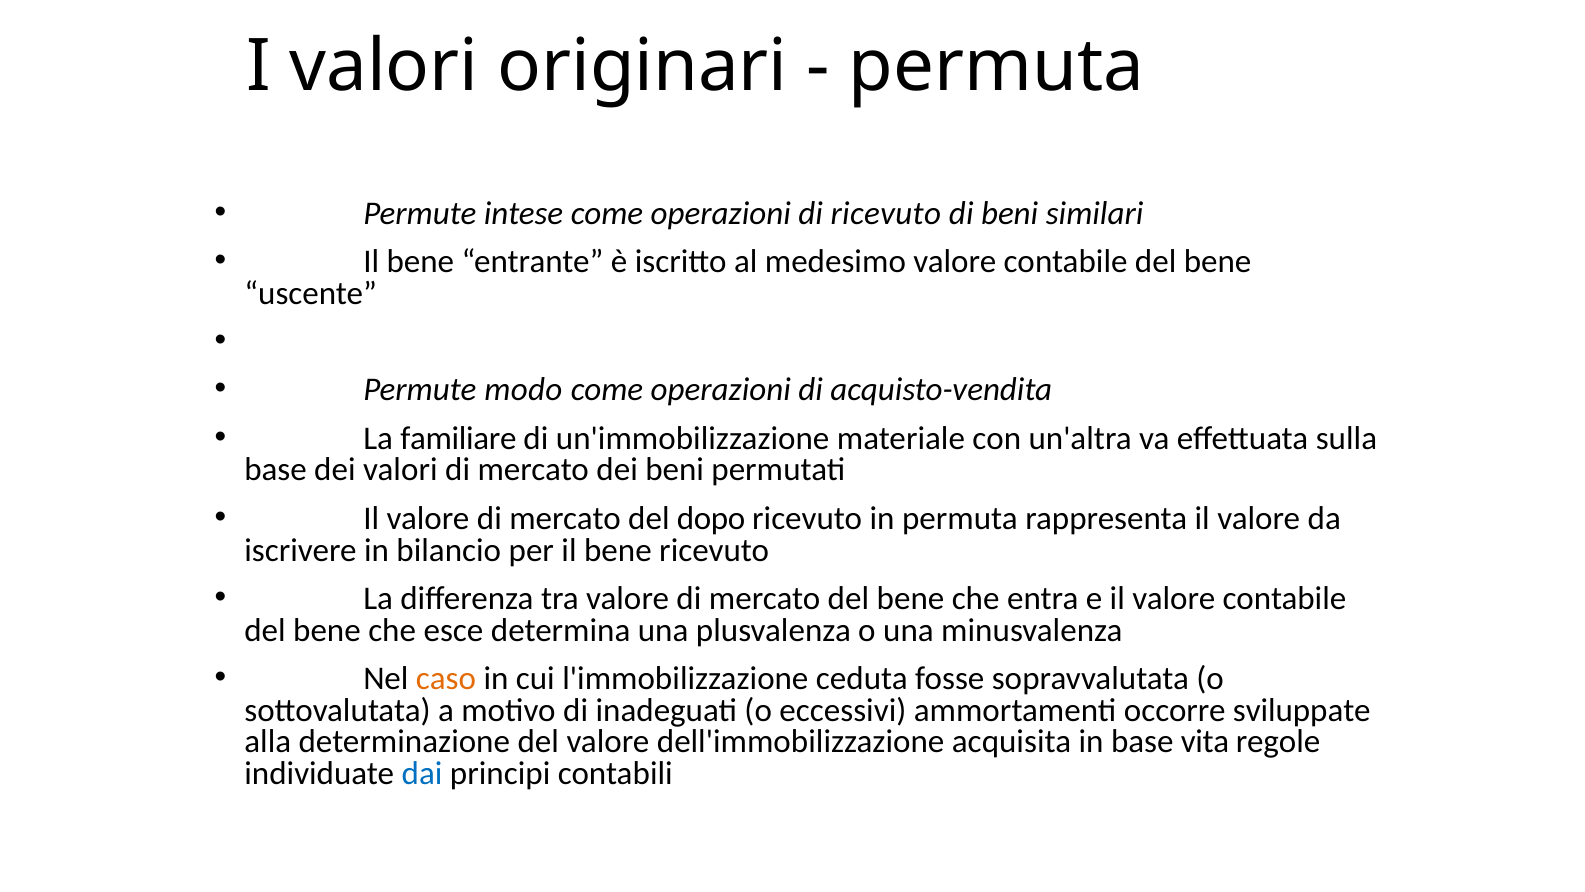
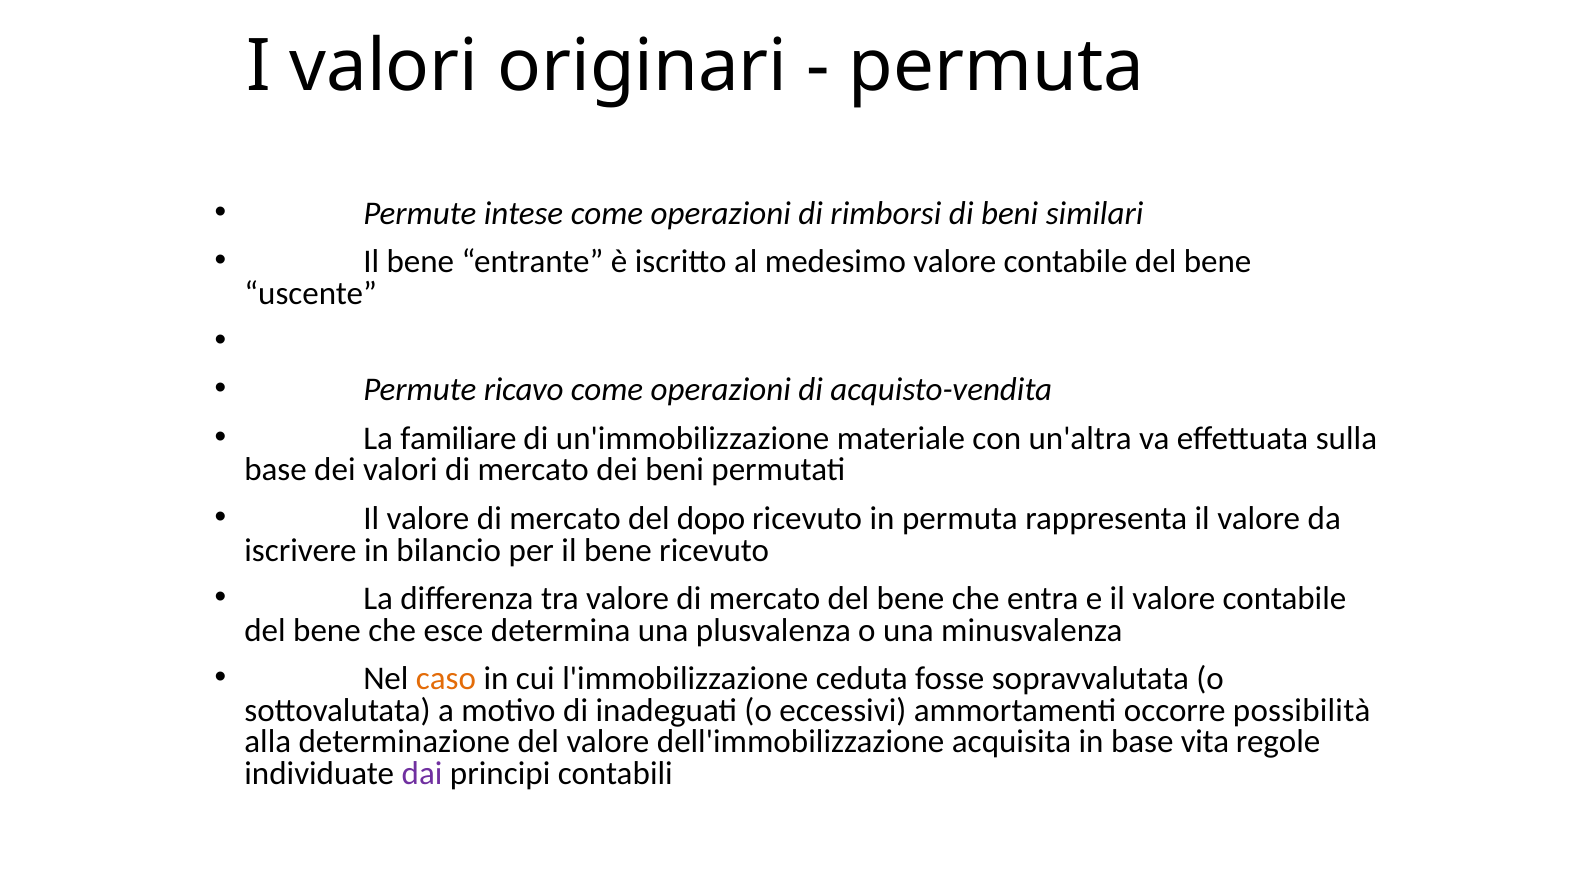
di ricevuto: ricevuto -> rimborsi
modo: modo -> ricavo
sviluppate: sviluppate -> possibilità
dai colour: blue -> purple
